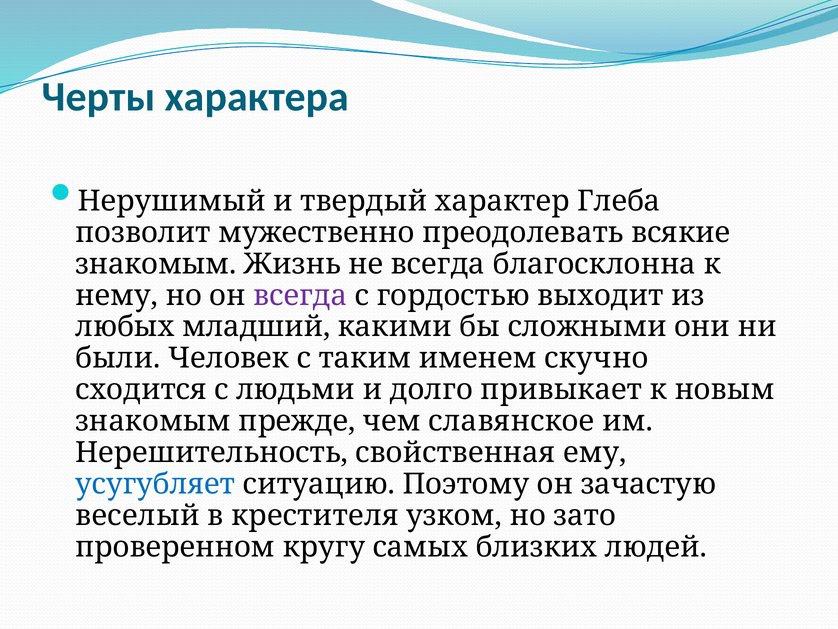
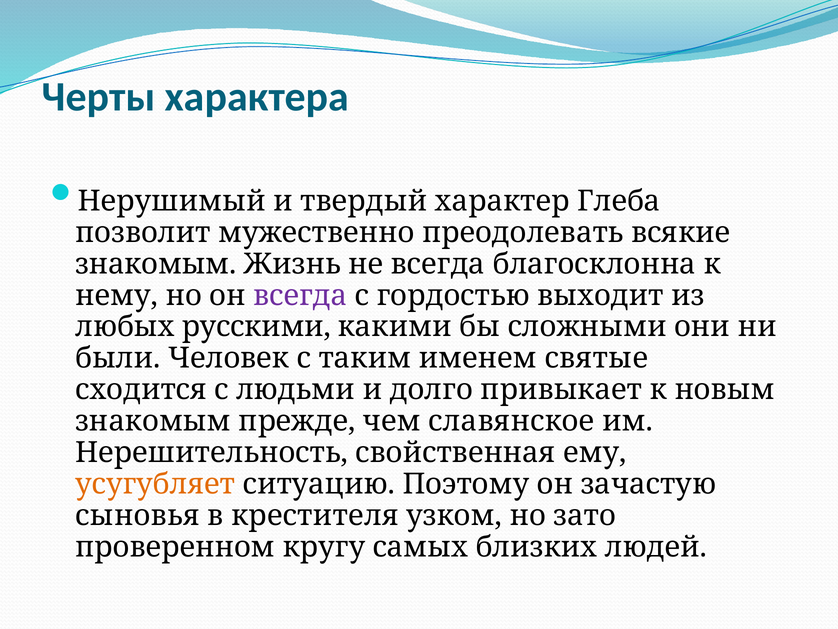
младший: младший -> русскими
скучно: скучно -> святые
усугубляет colour: blue -> orange
веселый: веселый -> сыновья
